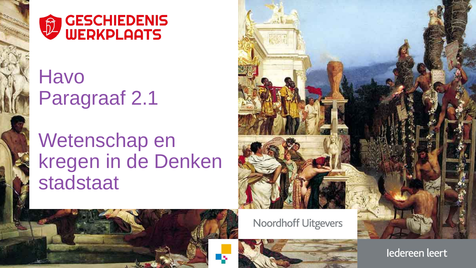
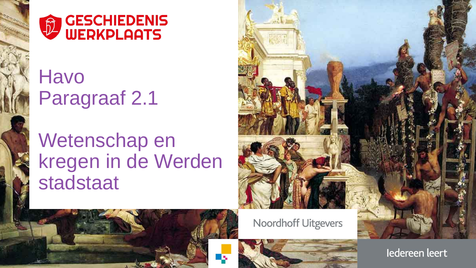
Denken: Denken -> Werden
